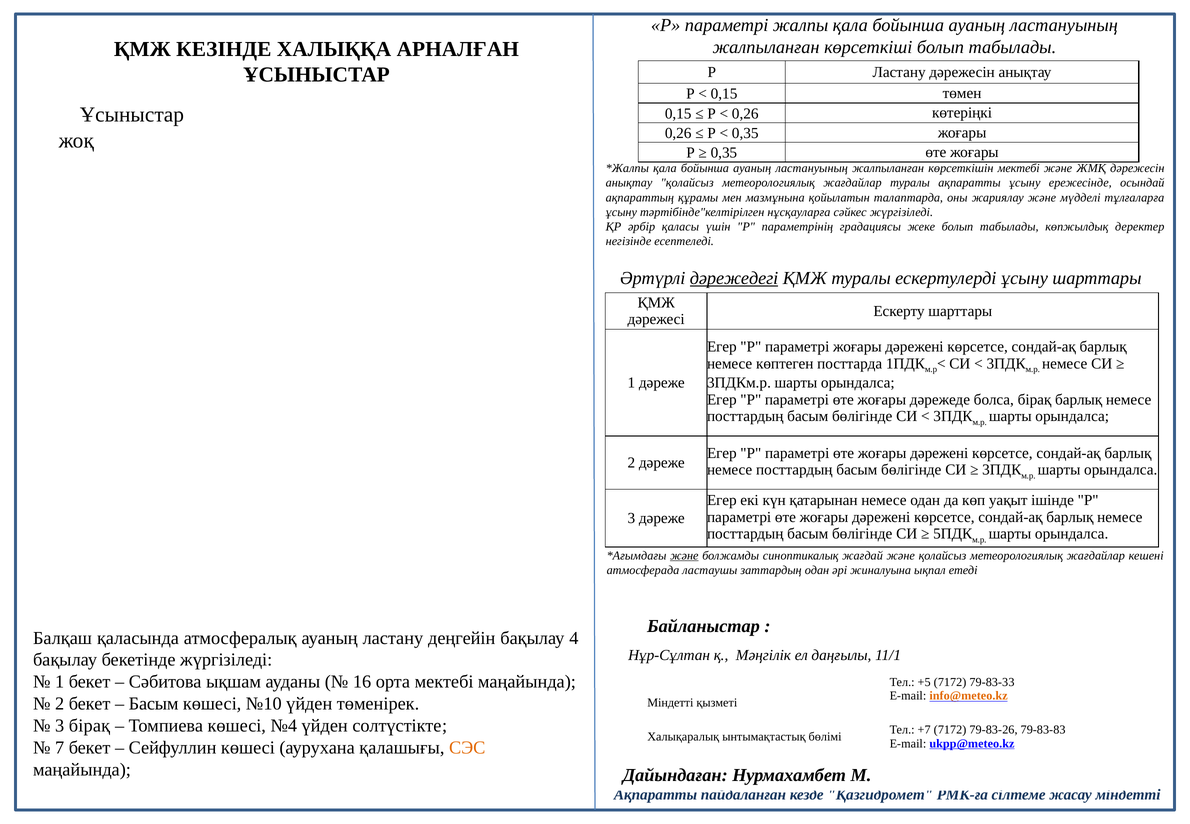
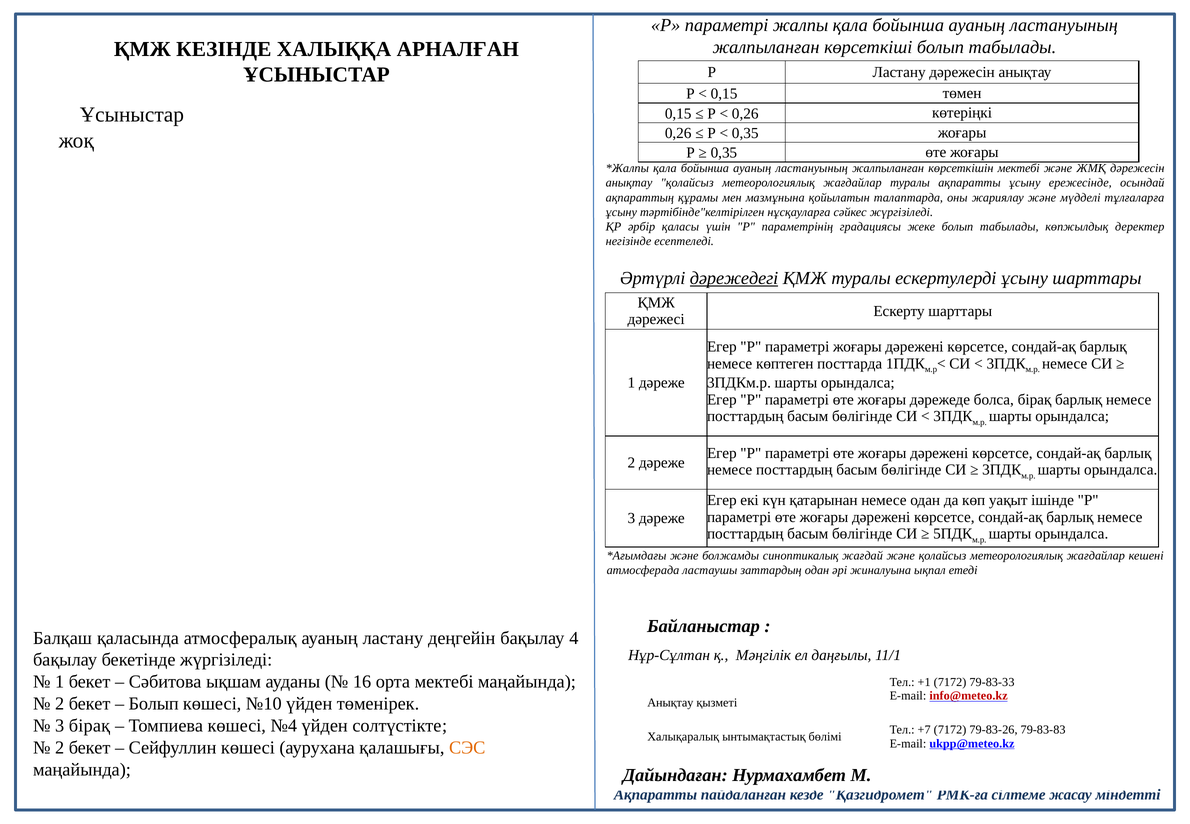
және at (684, 555) underline: present -> none
+5: +5 -> +1
info@meteo.kz colour: orange -> red
Басым at (154, 704): Басым -> Болып
Міндетті at (670, 703): Міндетті -> Анықтау
7 at (60, 748): 7 -> 2
